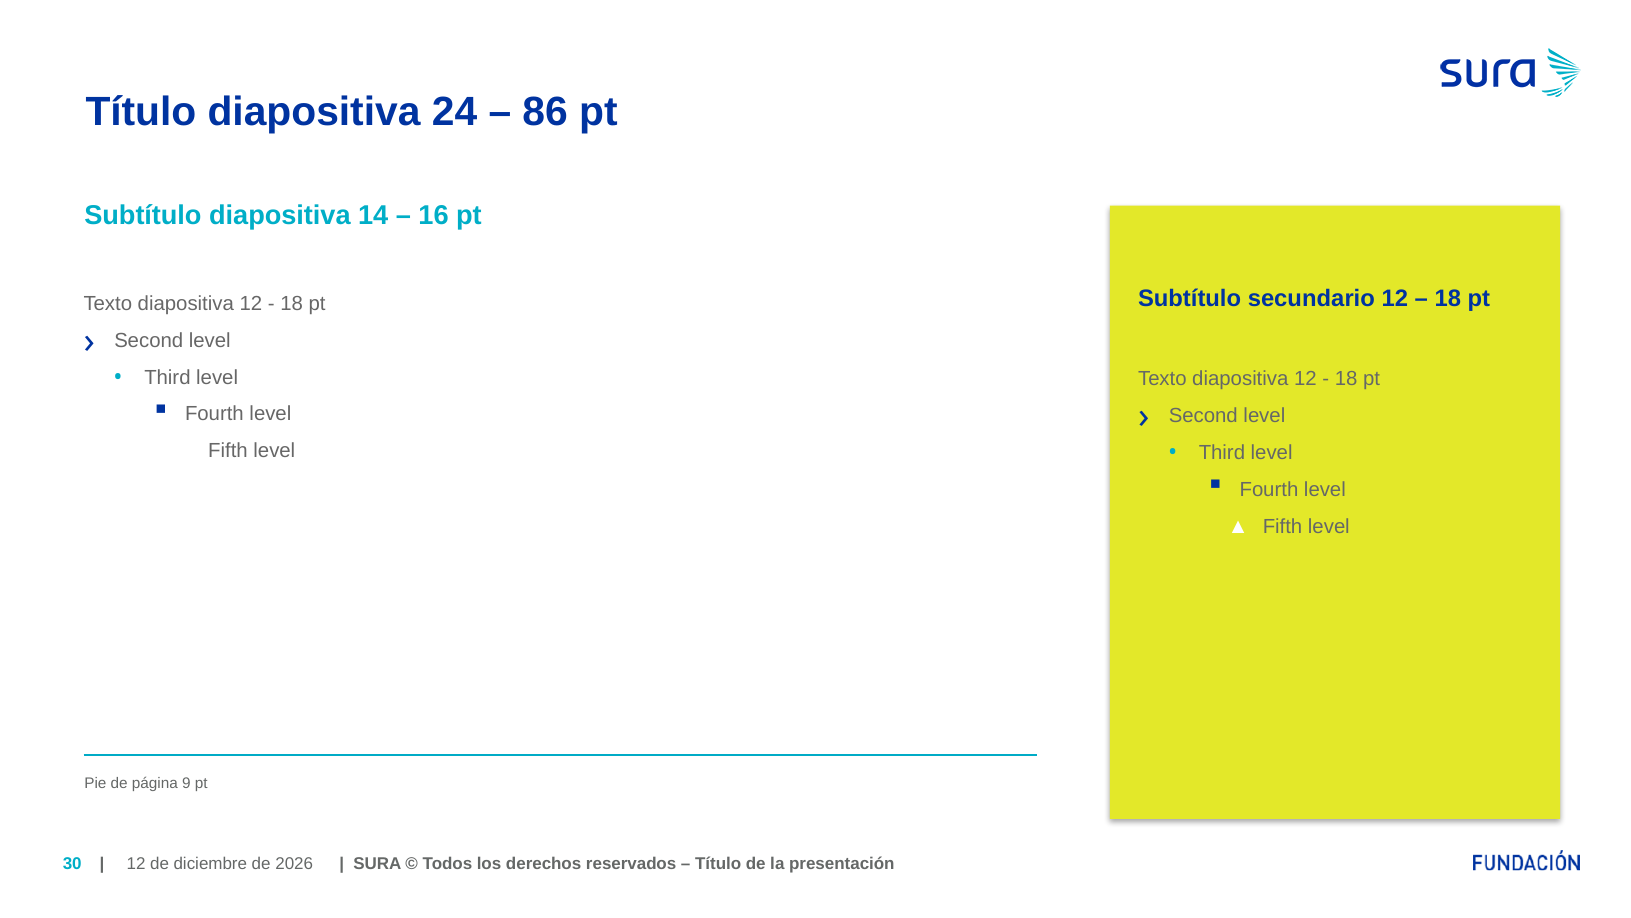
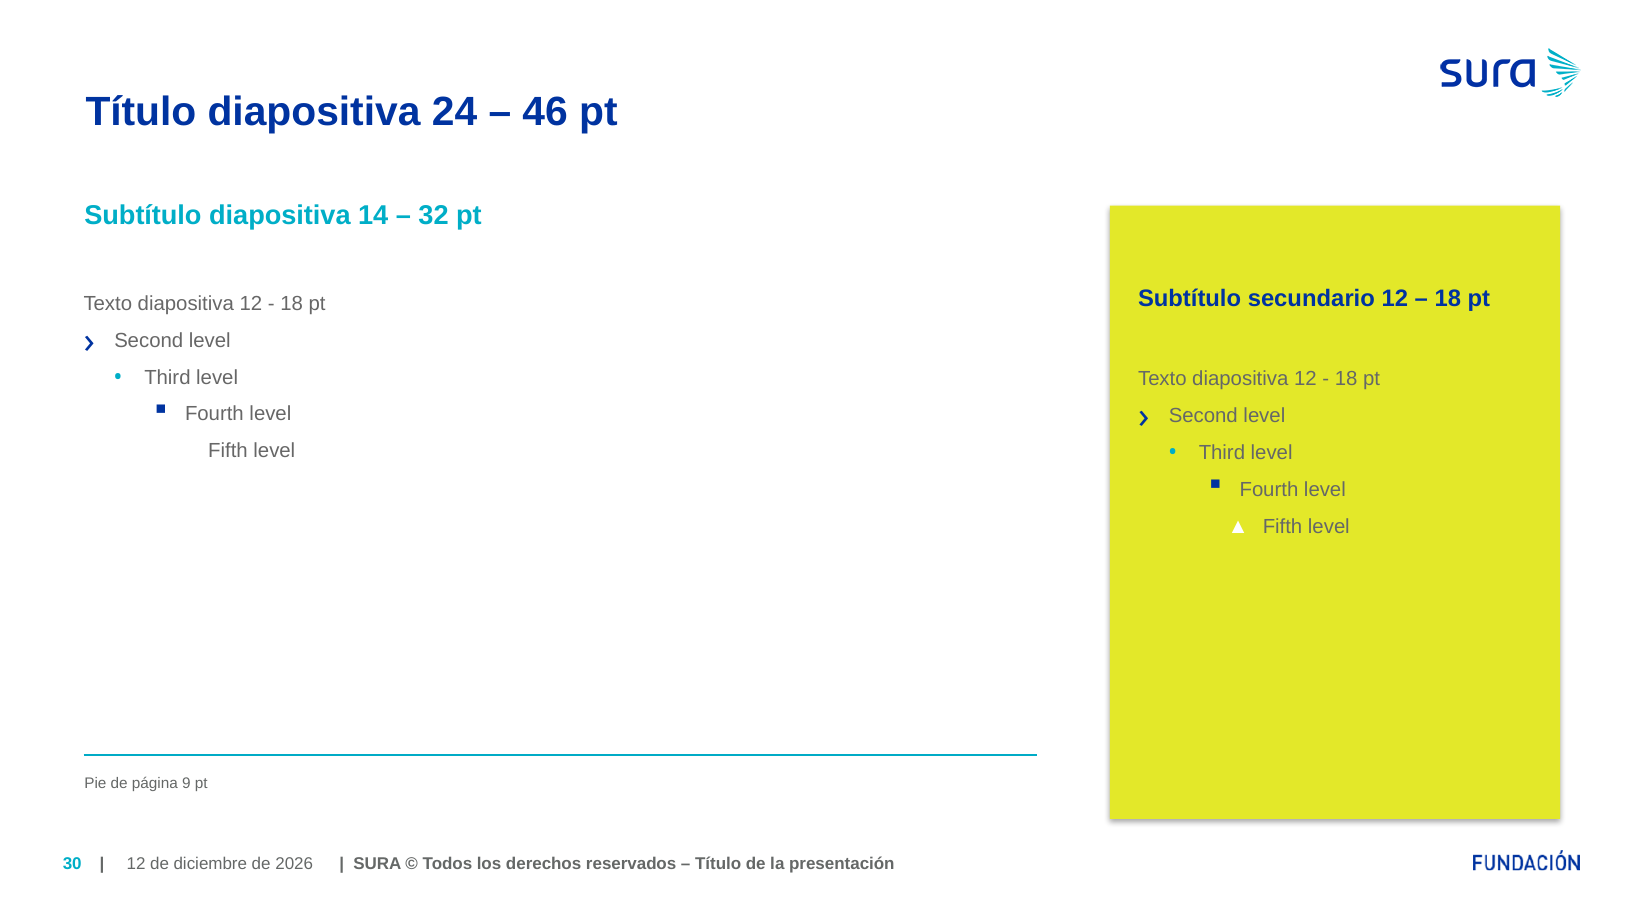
86: 86 -> 46
16: 16 -> 32
